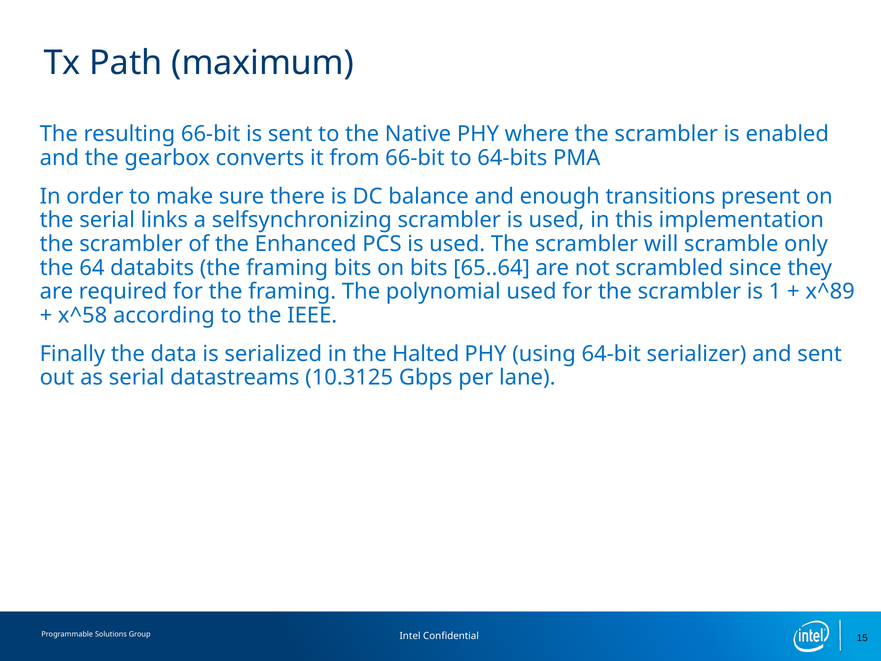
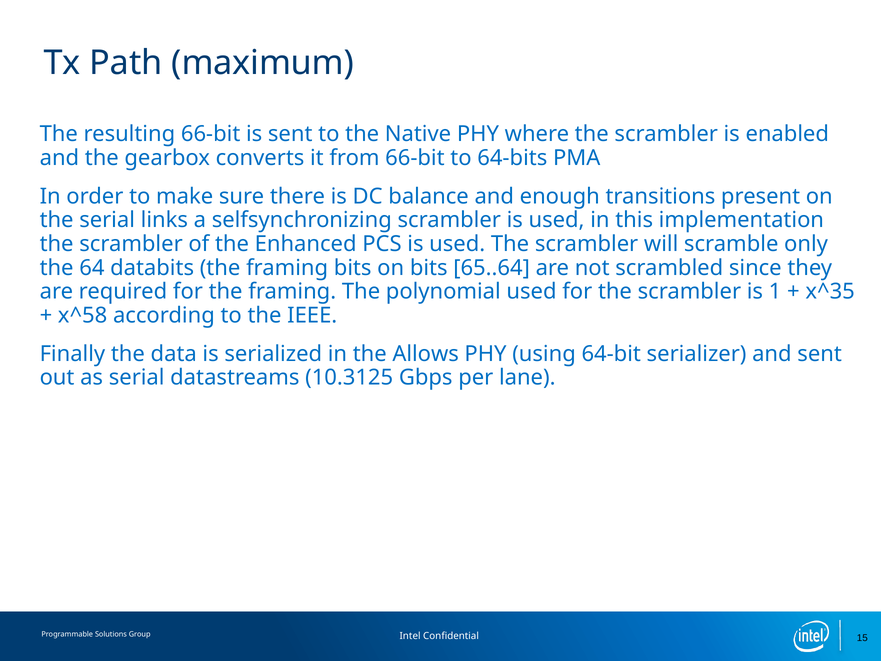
x^89: x^89 -> x^35
Halted: Halted -> Allows
